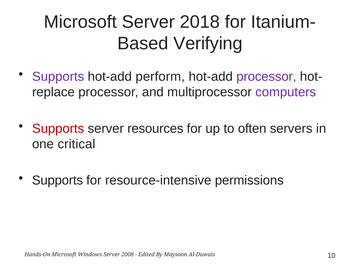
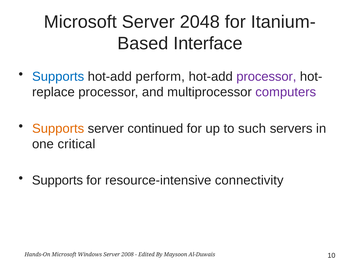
2018: 2018 -> 2048
Verifying: Verifying -> Interface
Supports at (58, 77) colour: purple -> blue
Supports at (58, 128) colour: red -> orange
resources: resources -> continued
often: often -> such
permissions: permissions -> connectivity
